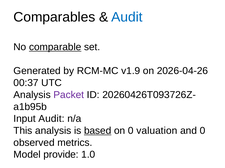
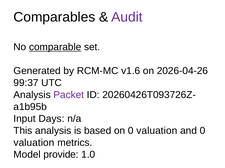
Audit at (127, 17) colour: blue -> purple
v1.9: v1.9 -> v1.6
00:37: 00:37 -> 99:37
Input Audit: Audit -> Days
based underline: present -> none
observed at (34, 143): observed -> valuation
